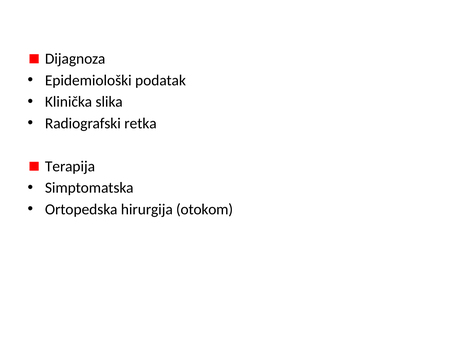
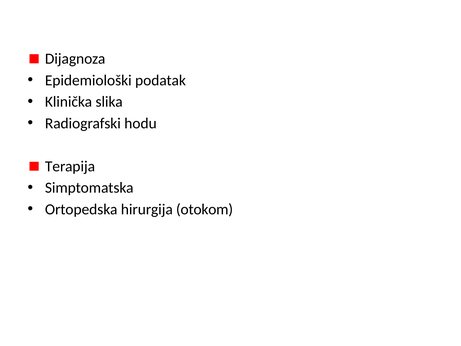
retka: retka -> hodu
